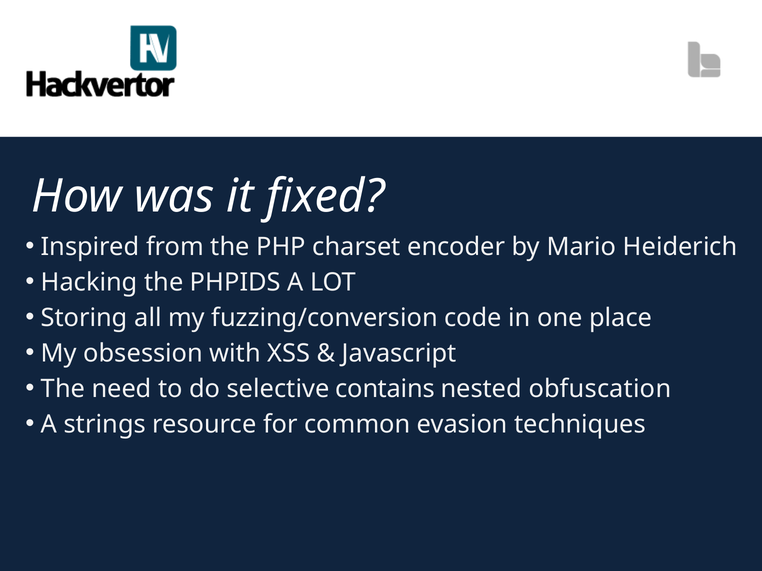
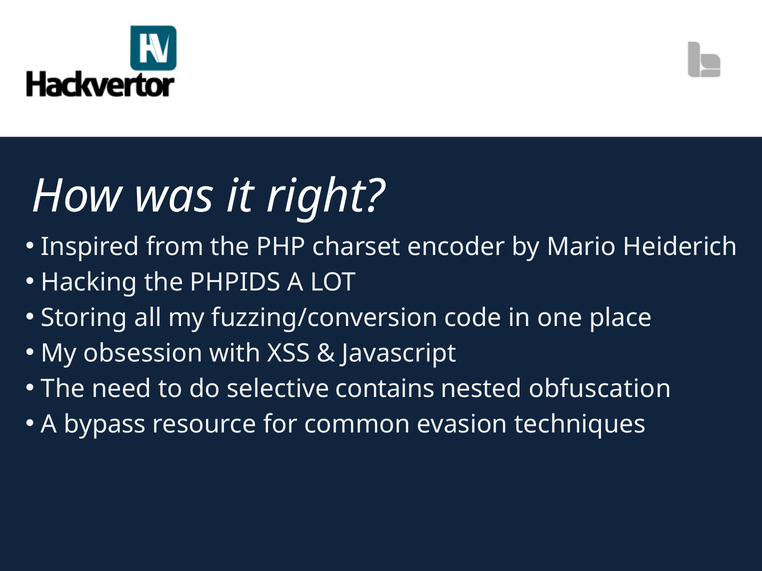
fixed: fixed -> right
strings: strings -> bypass
